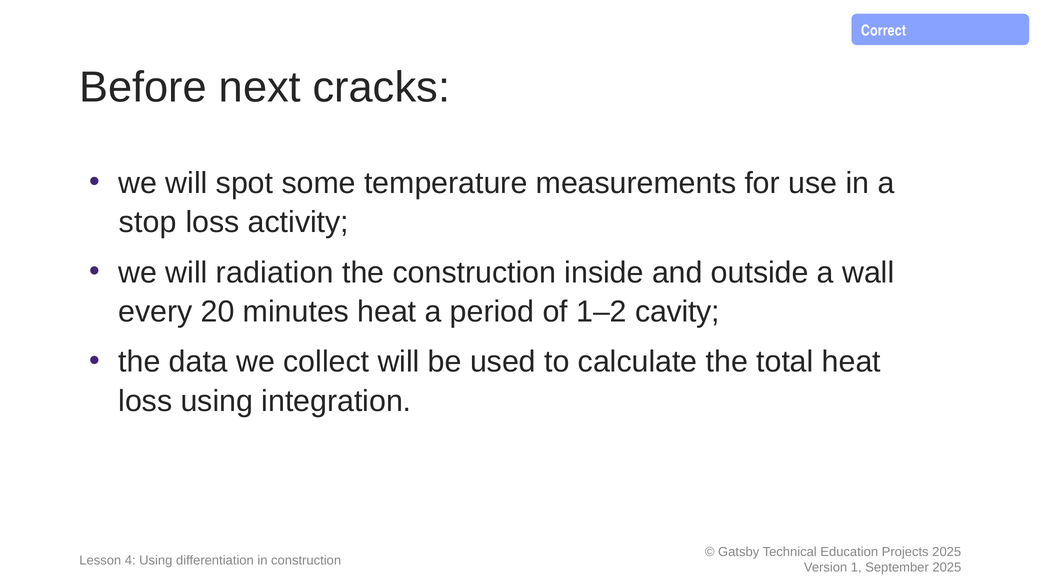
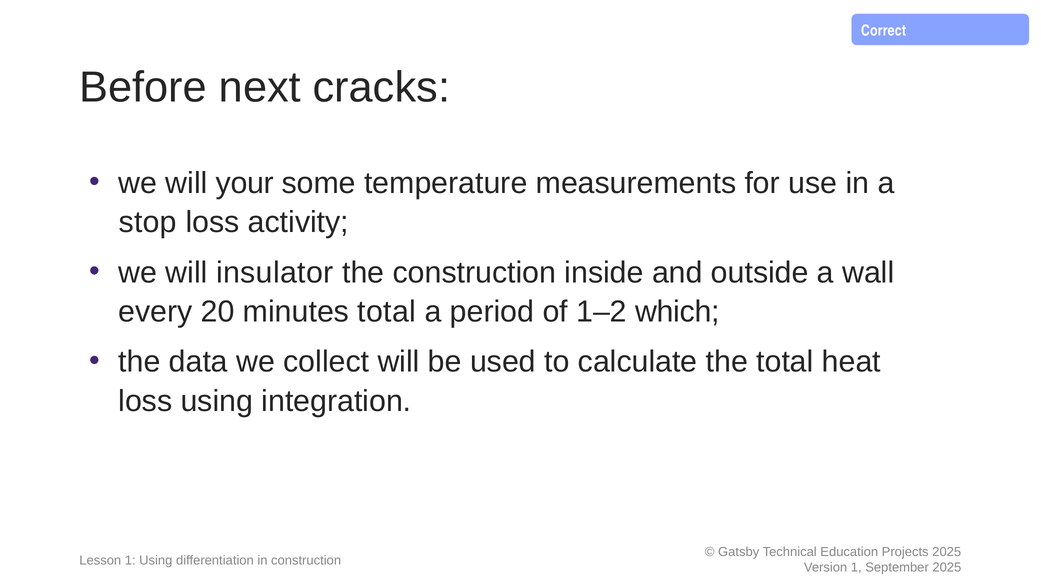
spot: spot -> your
radiation: radiation -> insulator
minutes heat: heat -> total
cavity: cavity -> which
Lesson 4: 4 -> 1
